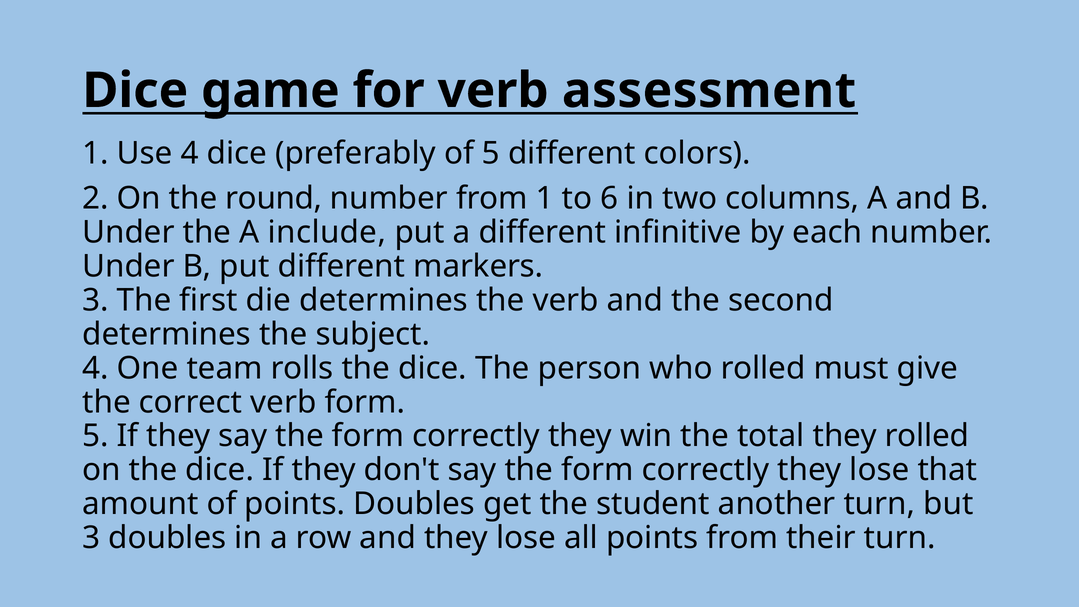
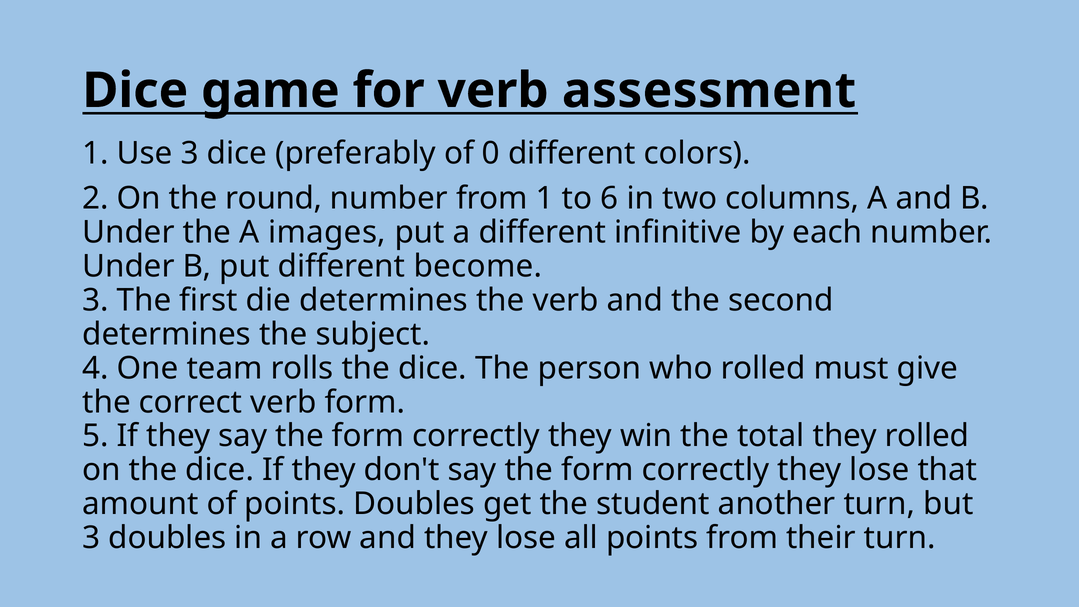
Use 4: 4 -> 3
of 5: 5 -> 0
include: include -> images
markers: markers -> become
